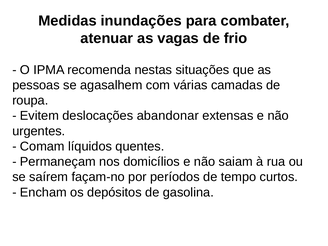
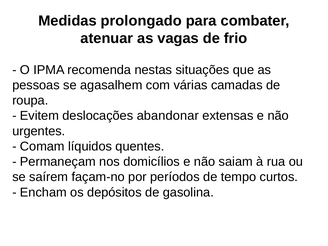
inundações: inundações -> prolongado
